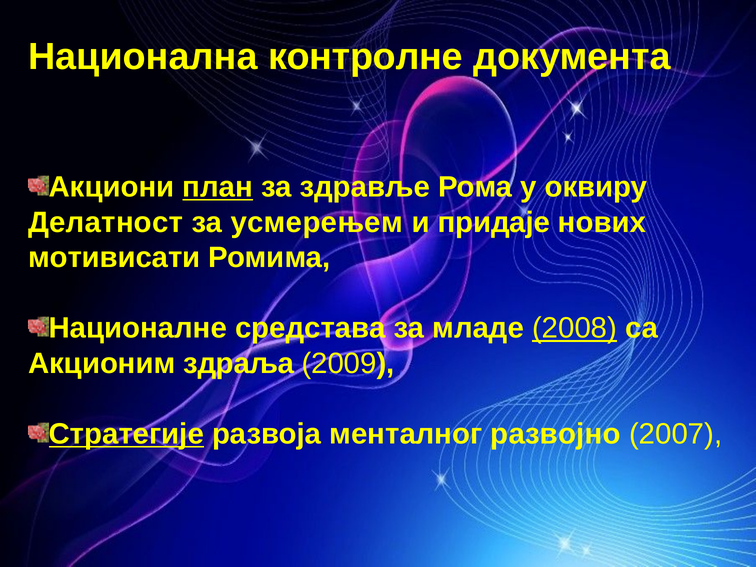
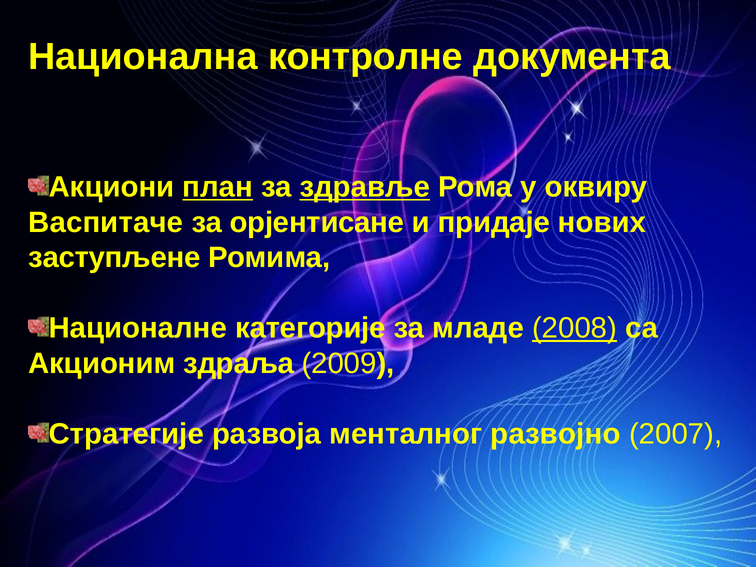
здравље underline: none -> present
Делатност: Делатност -> Васпитаче
усмерењем: усмерењем -> орјентисане
мотивисати: мотивисати -> заступљене
средстава: средстава -> категорије
Стратегије underline: present -> none
